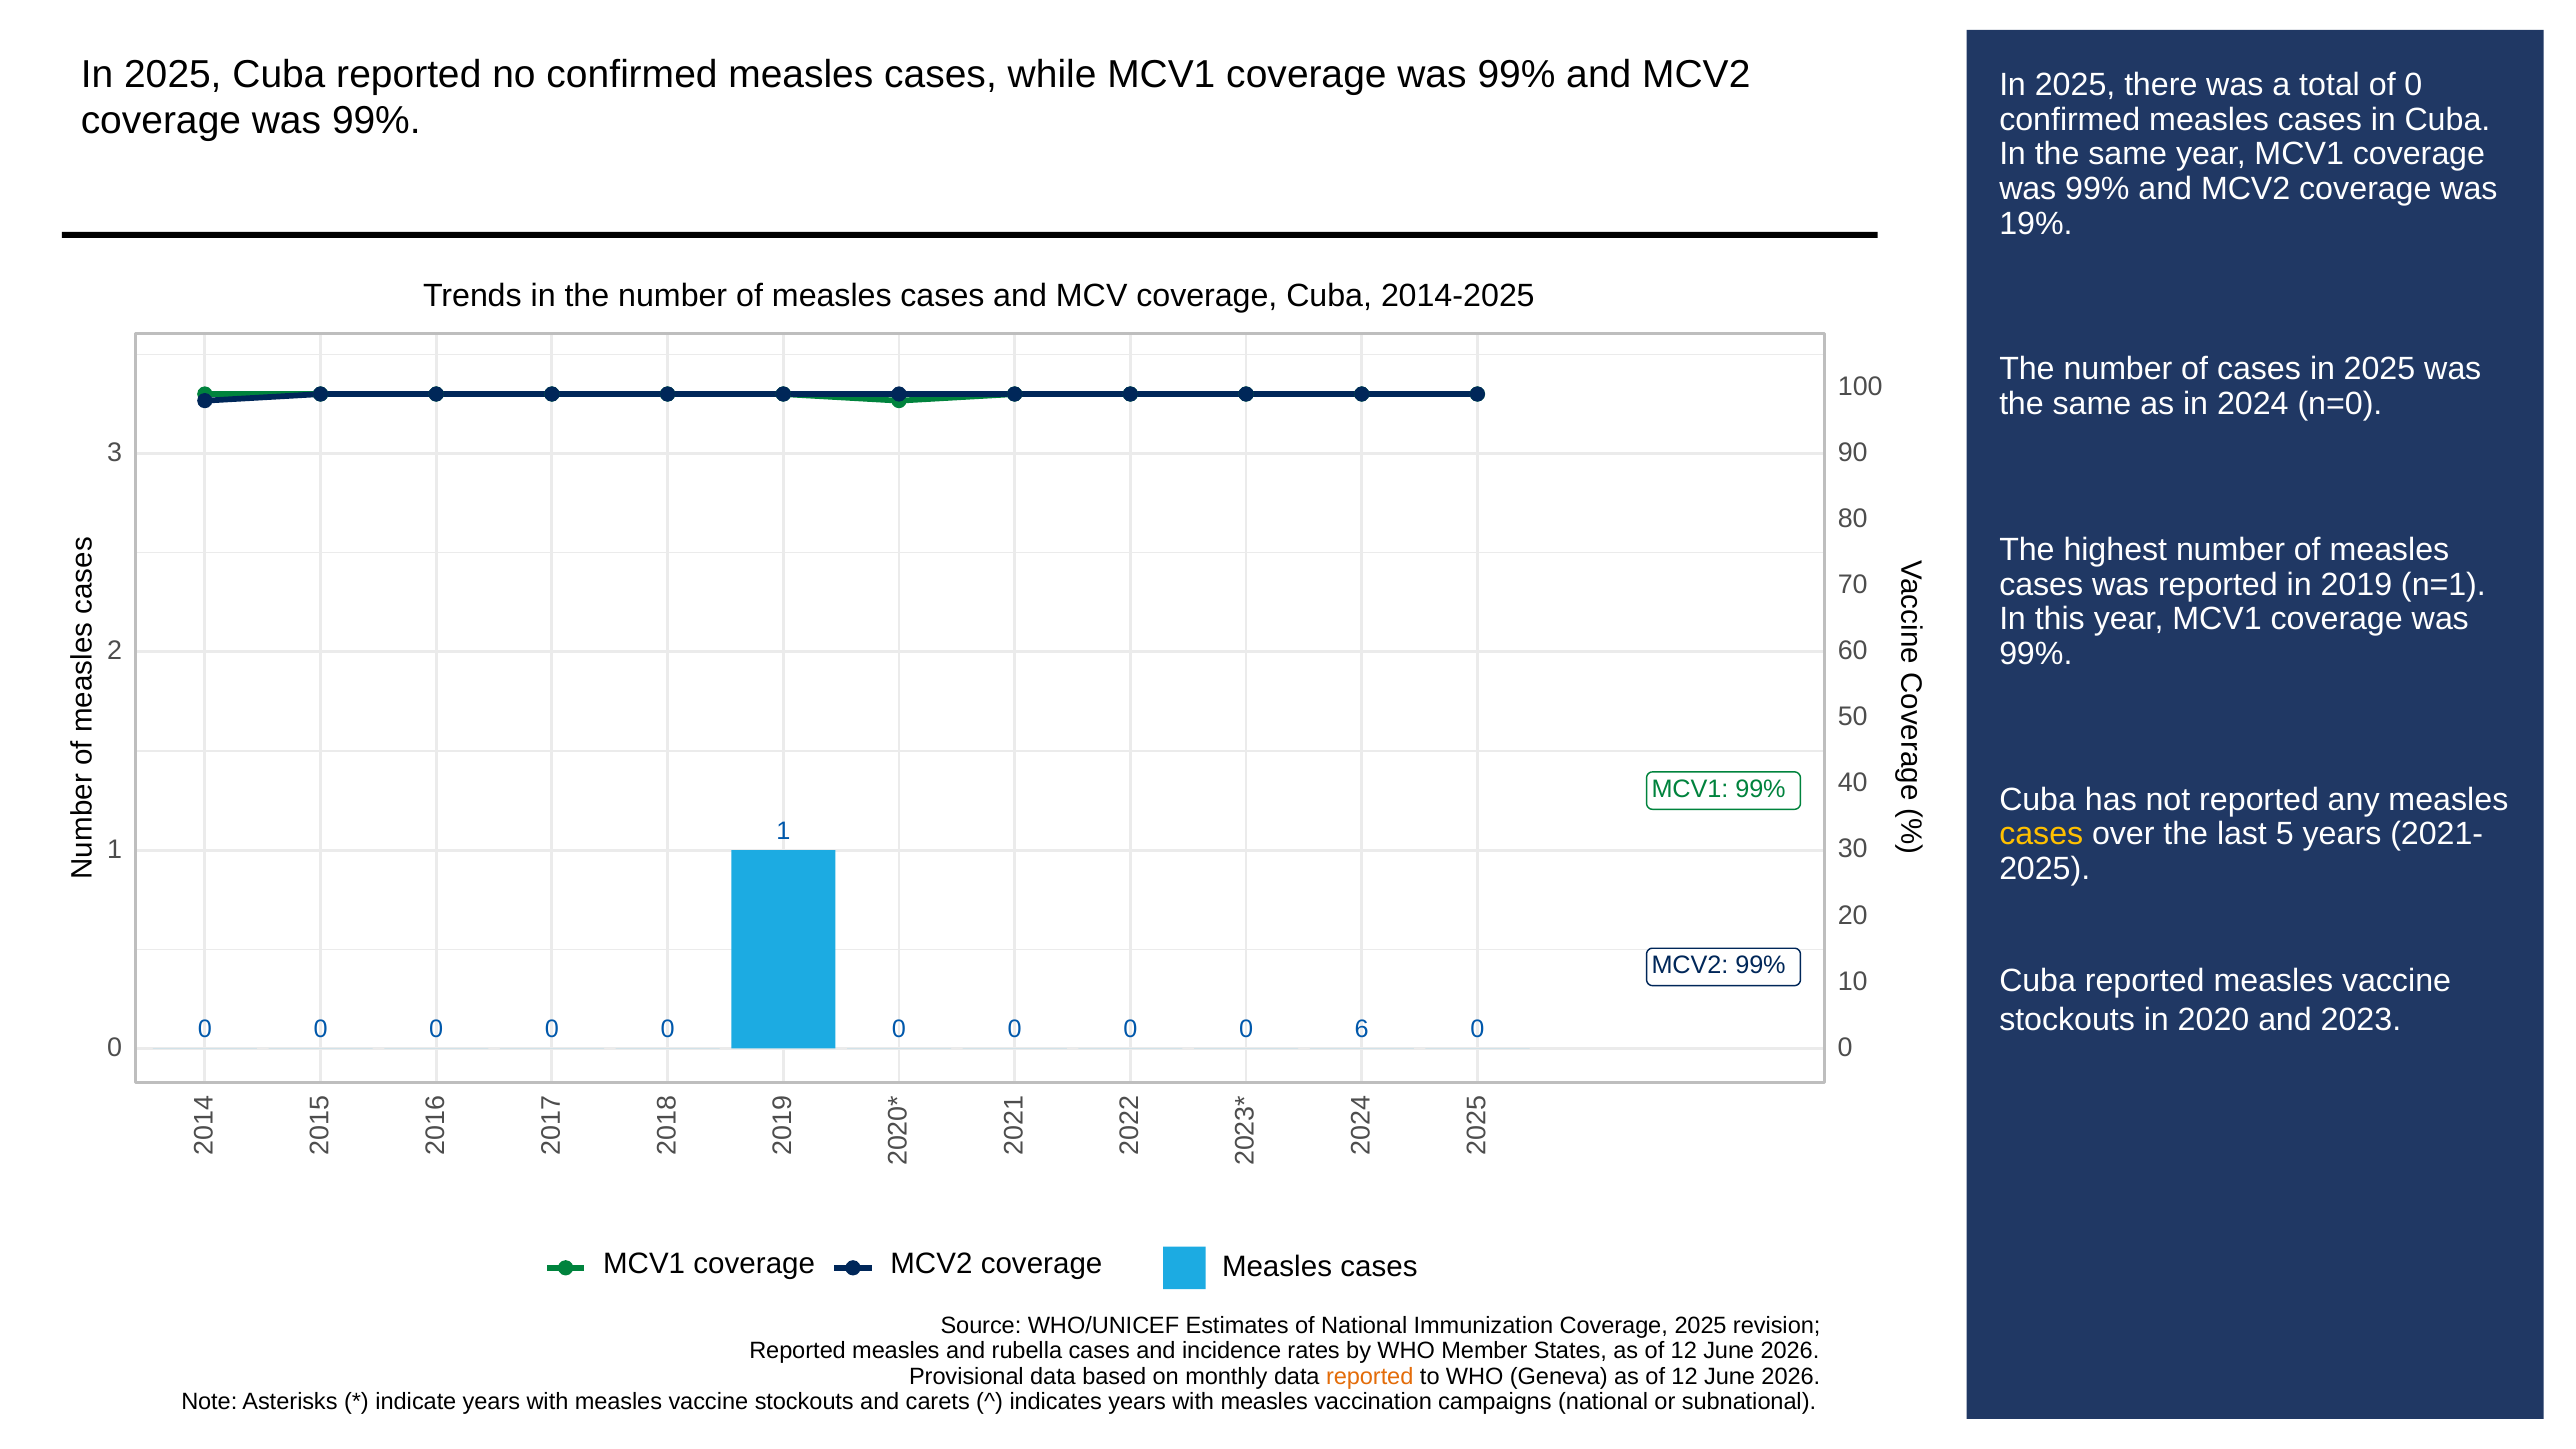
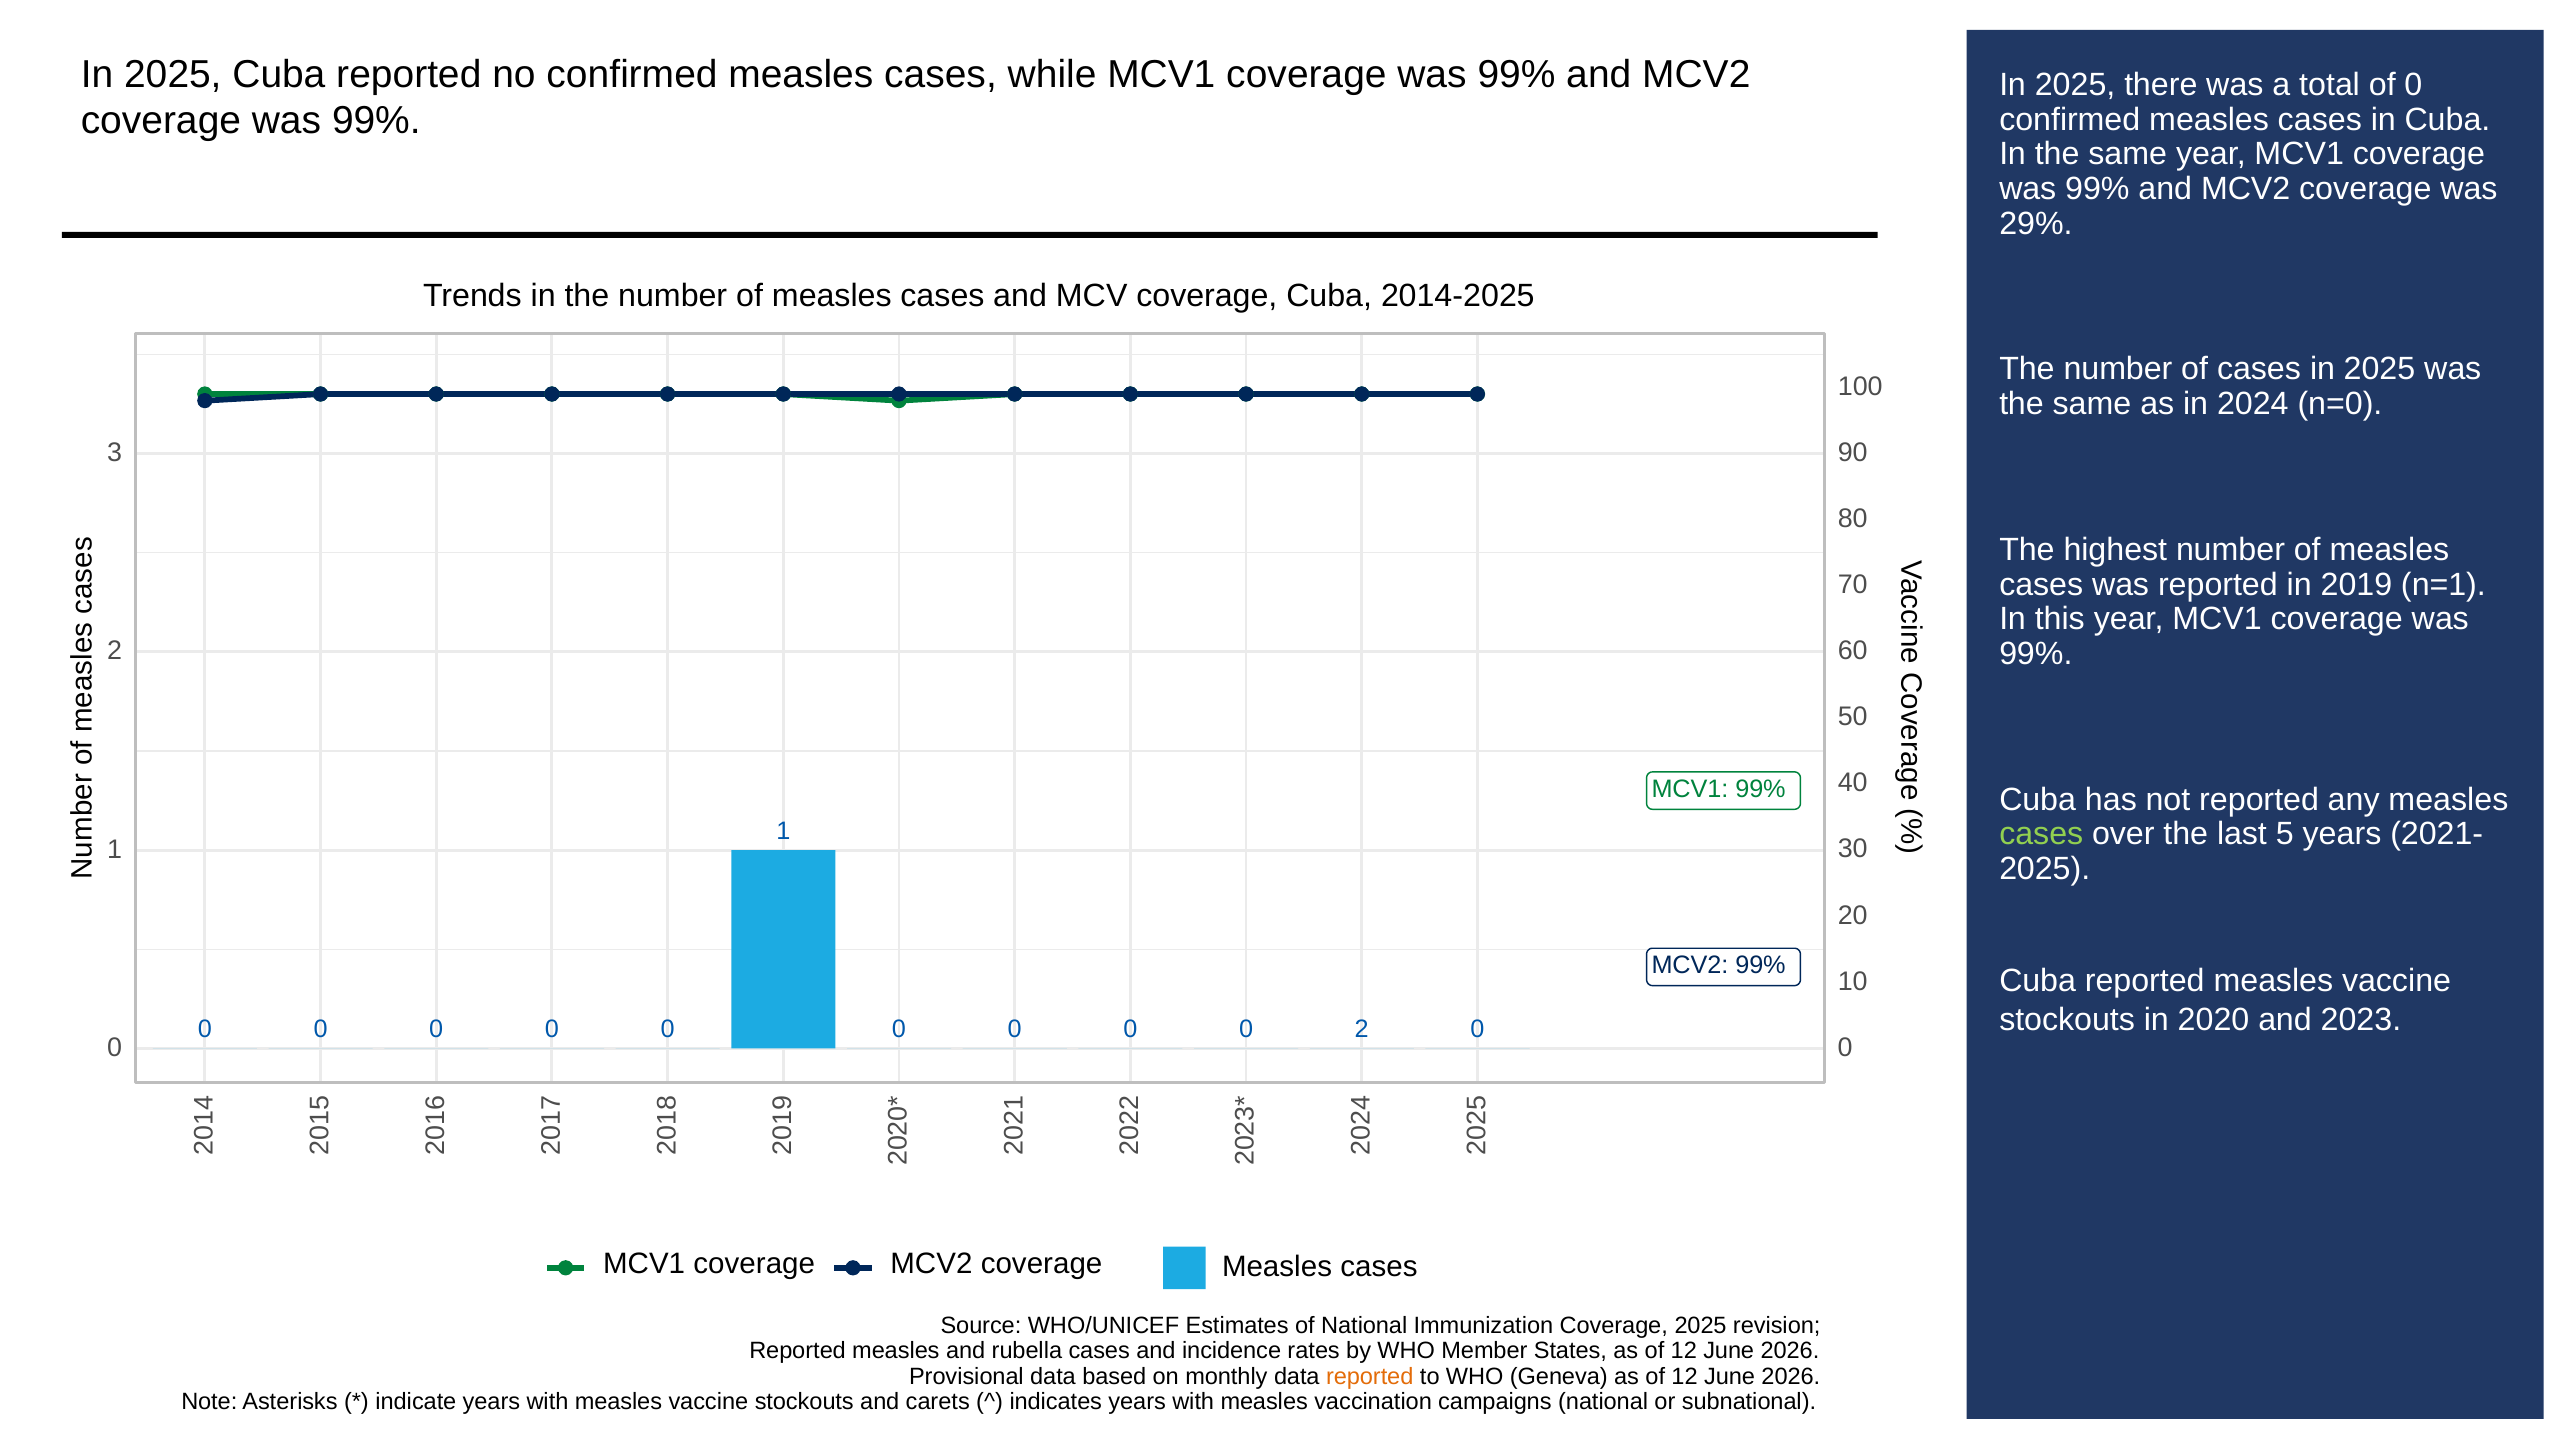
19%: 19% -> 29%
cases at (2041, 834) colour: yellow -> light green
0 0 6: 6 -> 2
